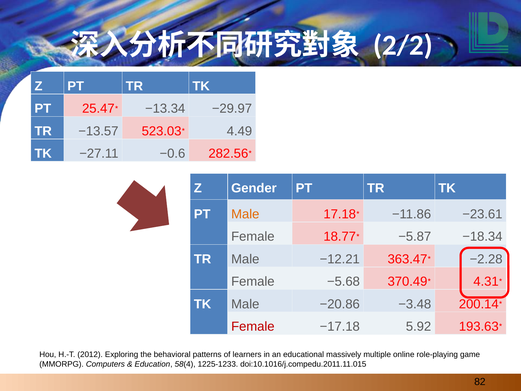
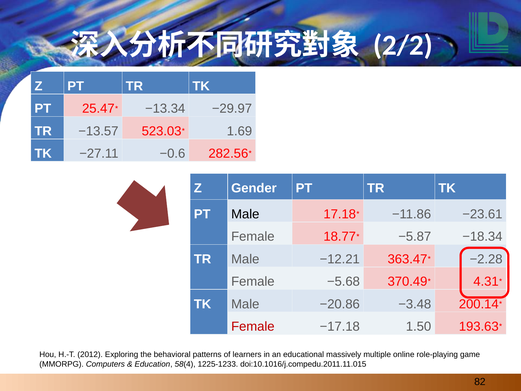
4.49: 4.49 -> 1.69
Male at (245, 214) colour: orange -> black
5.92: 5.92 -> 1.50
